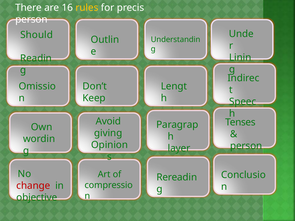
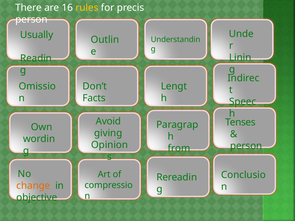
Should: Should -> Usually
Keep: Keep -> Facts
layer: layer -> from
change colour: red -> orange
